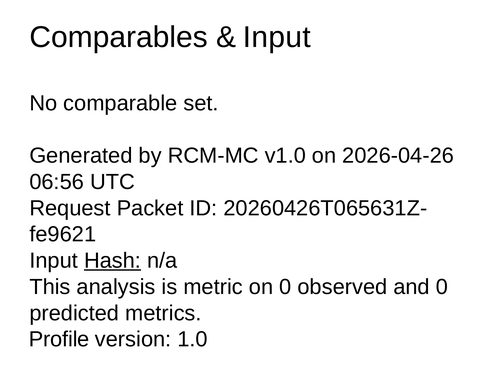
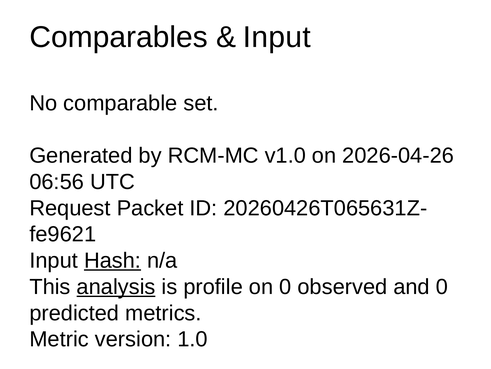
analysis underline: none -> present
metric: metric -> profile
Profile: Profile -> Metric
